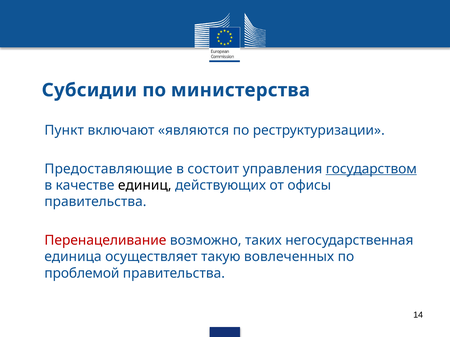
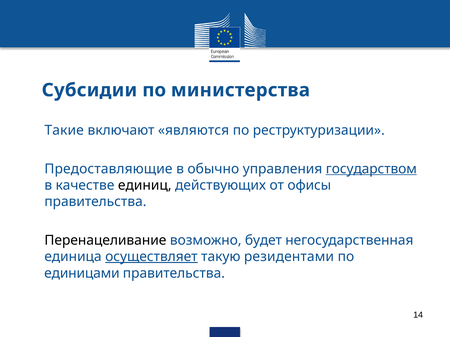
Пункт: Пункт -> Такие
состоит: состоит -> обычно
Перенацеливание colour: red -> black
таких: таких -> будет
осуществляет underline: none -> present
вовлеченных: вовлеченных -> резидентами
проблемой: проблемой -> единицами
